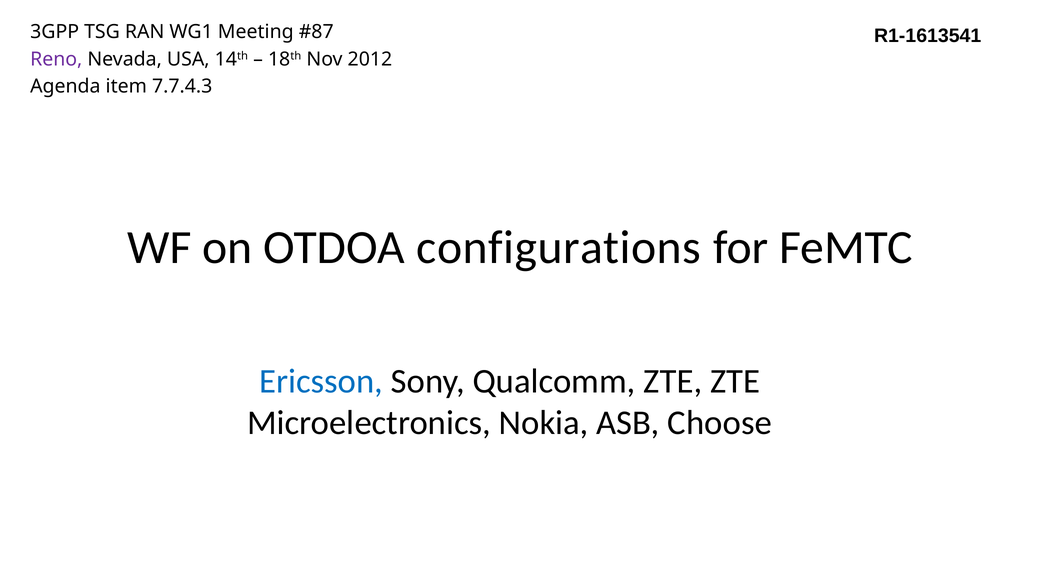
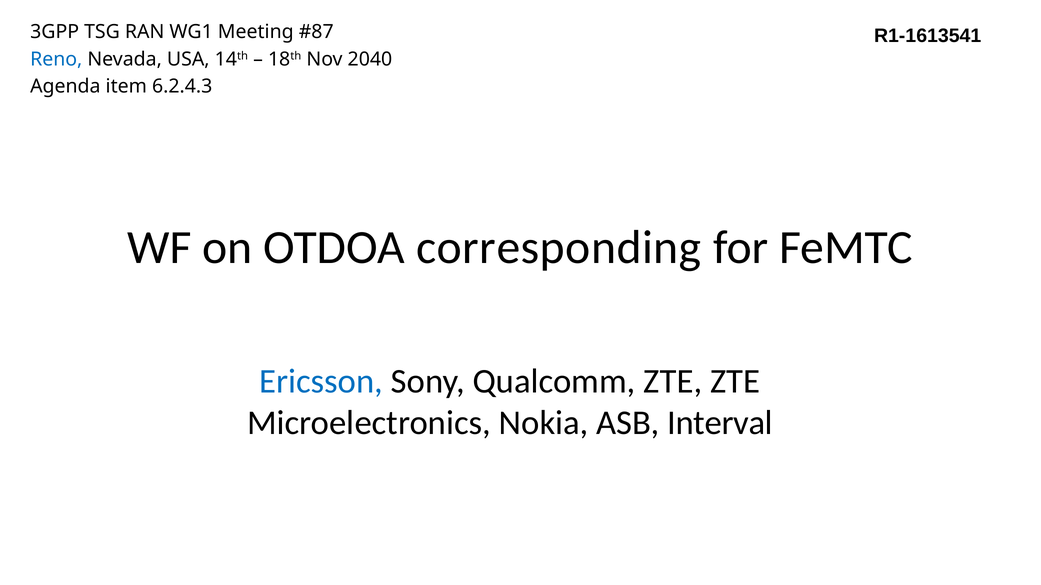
Reno colour: purple -> blue
2012: 2012 -> 2040
7.7.4.3: 7.7.4.3 -> 6.2.4.3
configurations: configurations -> corresponding
Choose: Choose -> Interval
